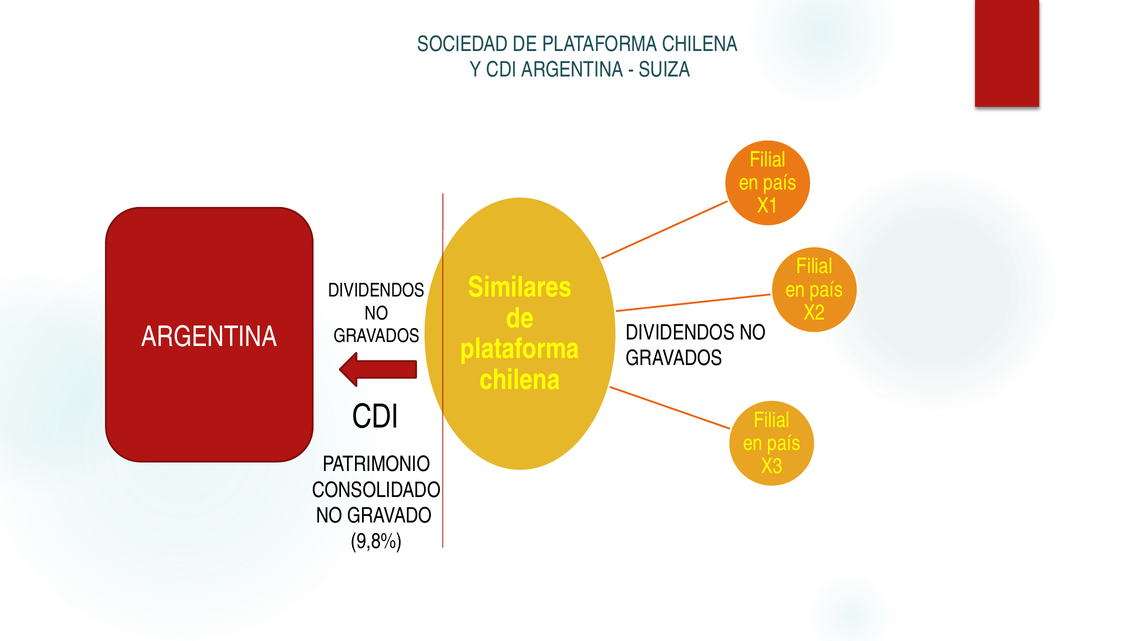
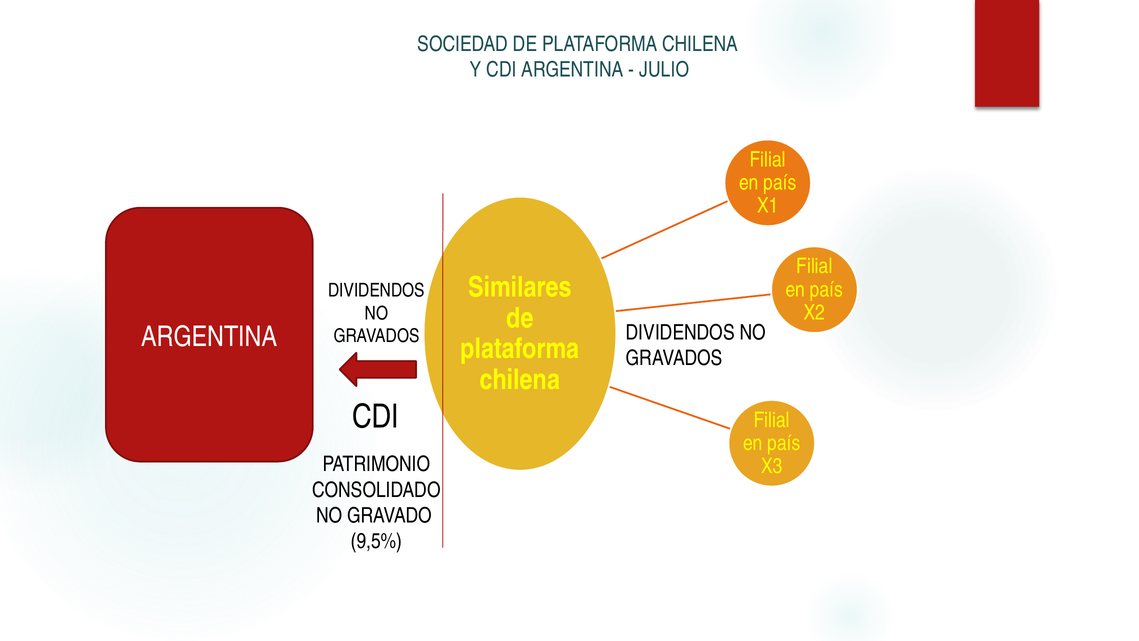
SUIZA: SUIZA -> JULIO
9,8%: 9,8% -> 9,5%
